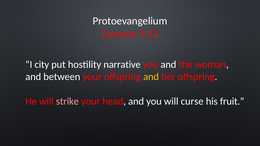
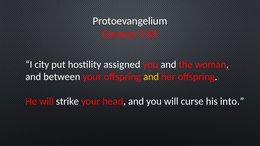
3:13: 3:13 -> 3:85
narrative: narrative -> assigned
strike colour: pink -> white
fruit: fruit -> into
